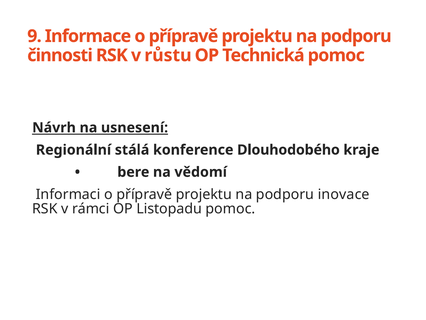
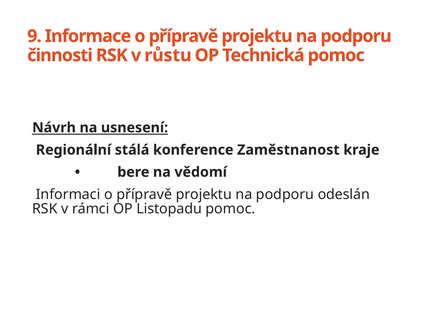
Dlouhodobého: Dlouhodobého -> Zaměstnanost
inovace: inovace -> odeslán
